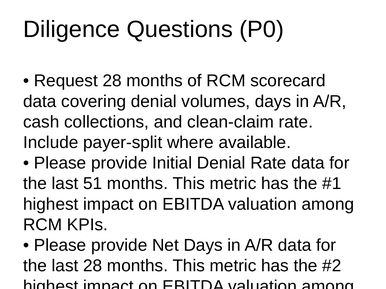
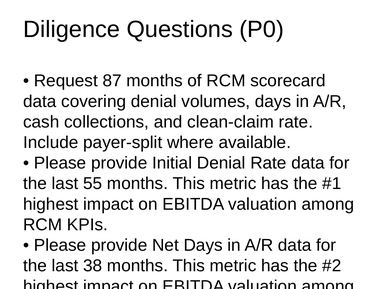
Request 28: 28 -> 87
51: 51 -> 55
last 28: 28 -> 38
